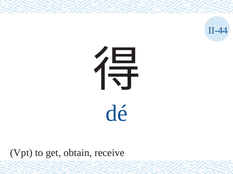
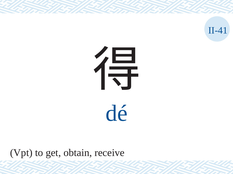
II-44: II-44 -> II-41
